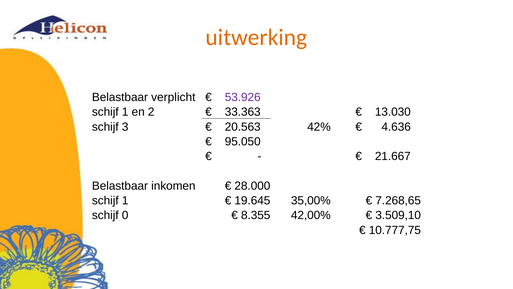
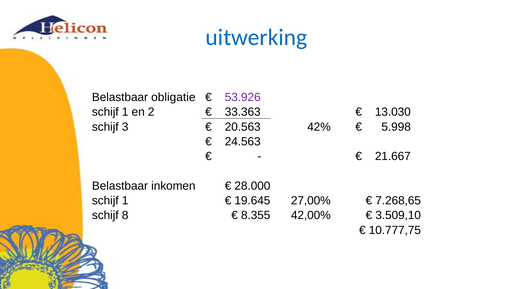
uitwerking colour: orange -> blue
verplicht: verplicht -> obligatie
4.636: 4.636 -> 5.998
95.050: 95.050 -> 24.563
35,00%: 35,00% -> 27,00%
0: 0 -> 8
